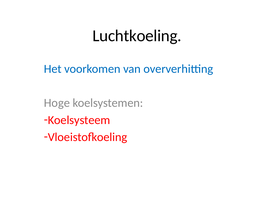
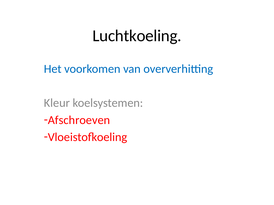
Hoge: Hoge -> Kleur
Koelsysteem: Koelsysteem -> Afschroeven
